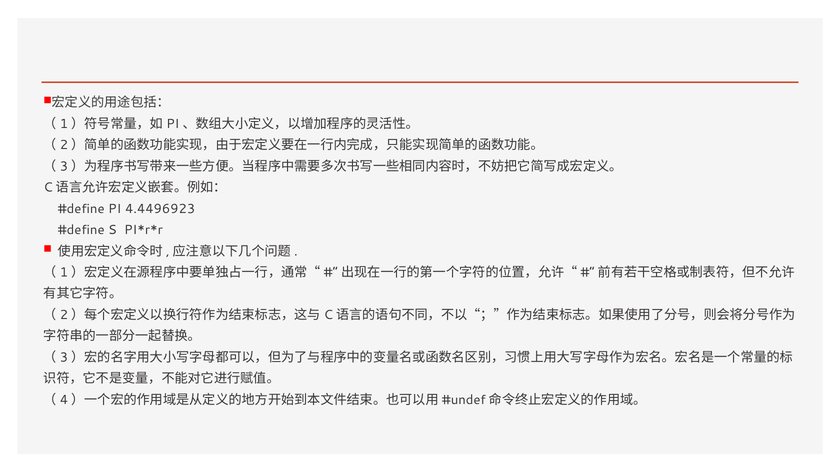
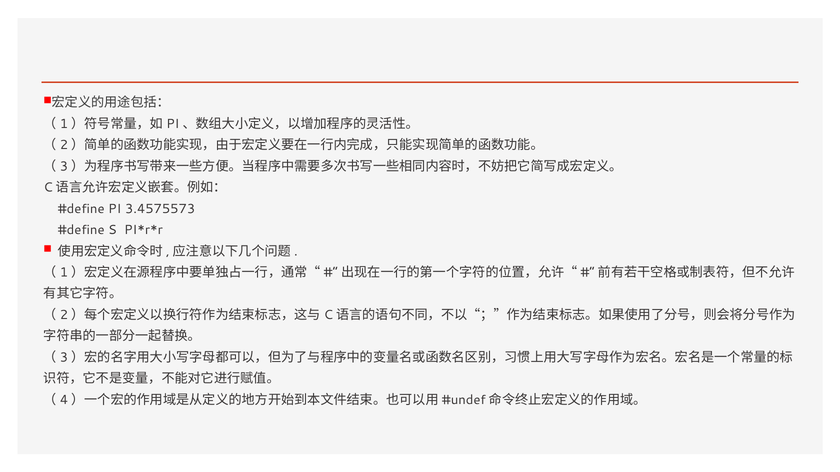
4.4496923: 4.4496923 -> 3.4575573
